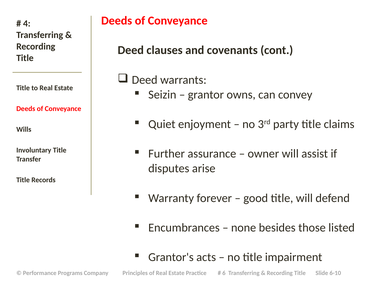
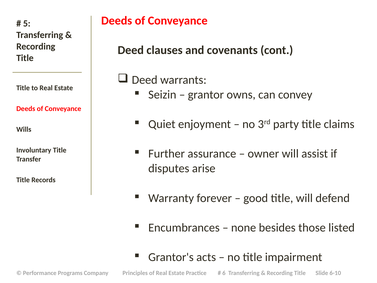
4: 4 -> 5
